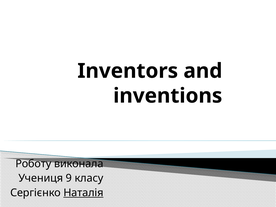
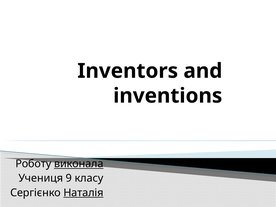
виконала underline: none -> present
